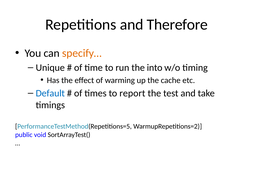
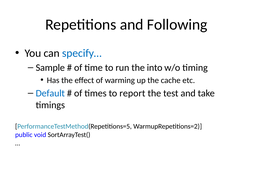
Therefore: Therefore -> Following
specify… colour: orange -> blue
Unique: Unique -> Sample
